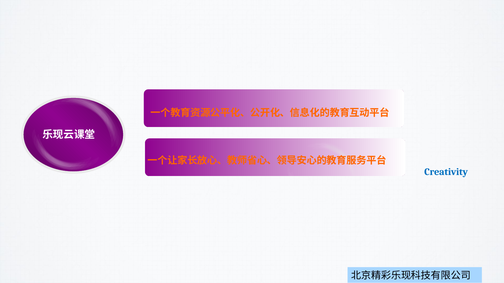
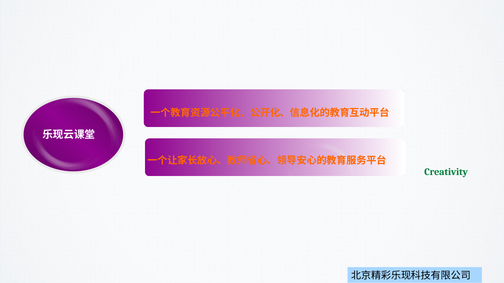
Creativity colour: blue -> green
